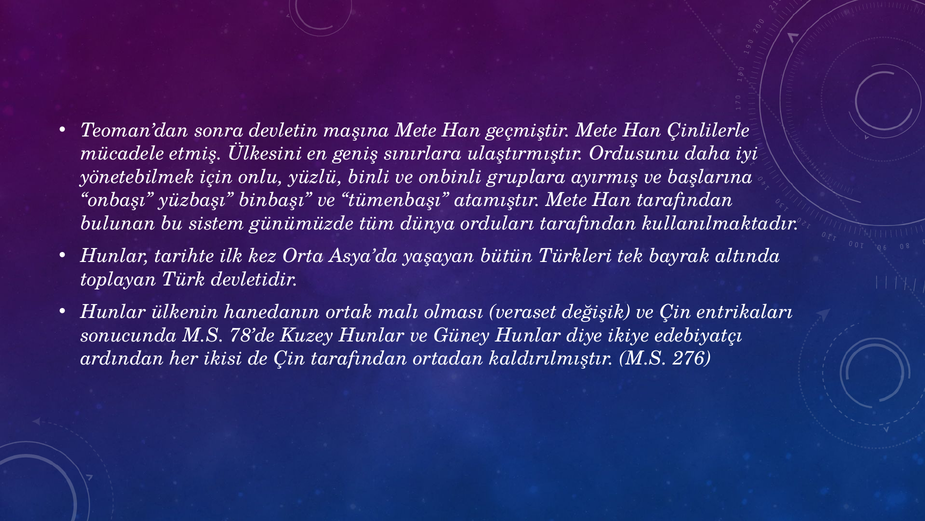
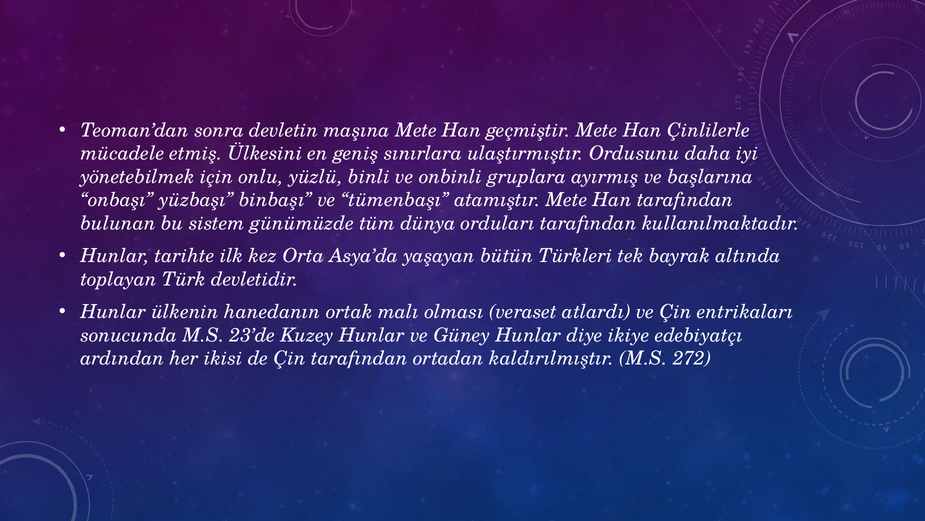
değişik: değişik -> atlardı
78’de: 78’de -> 23’de
276: 276 -> 272
